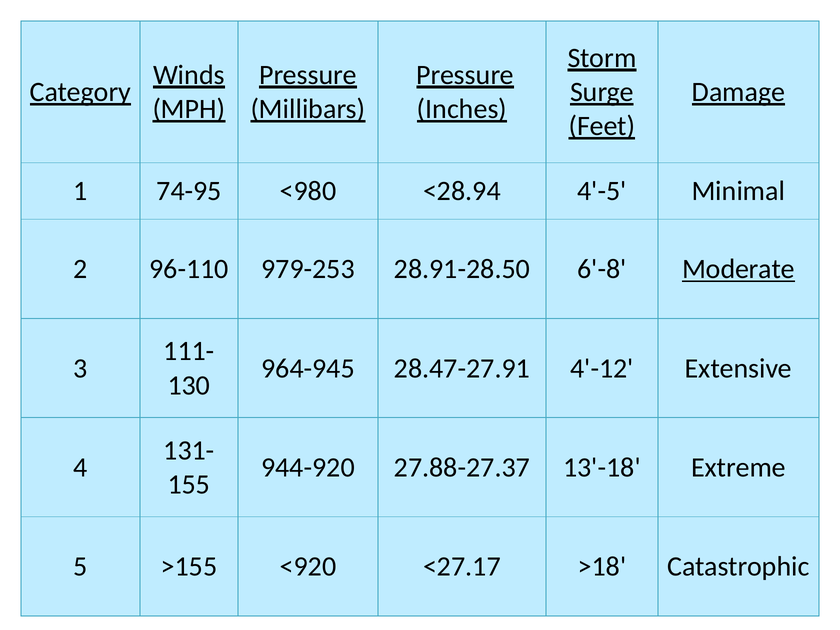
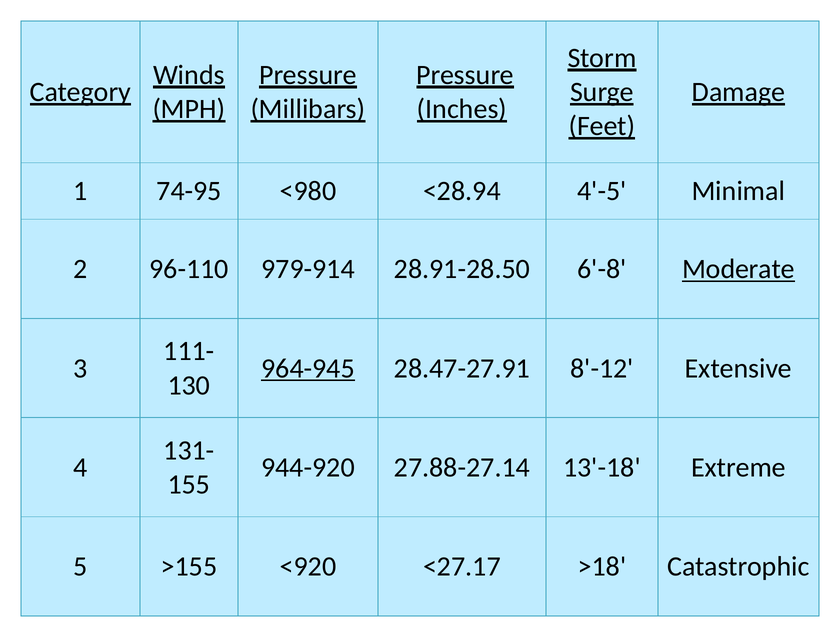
979-253: 979-253 -> 979-914
964-945 underline: none -> present
4'-12: 4'-12 -> 8'-12
27.88-27.37: 27.88-27.37 -> 27.88-27.14
